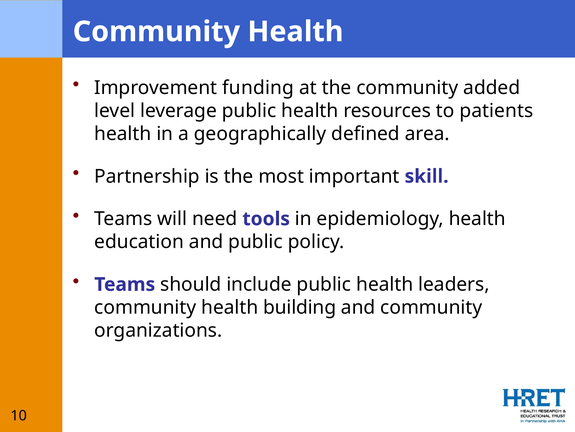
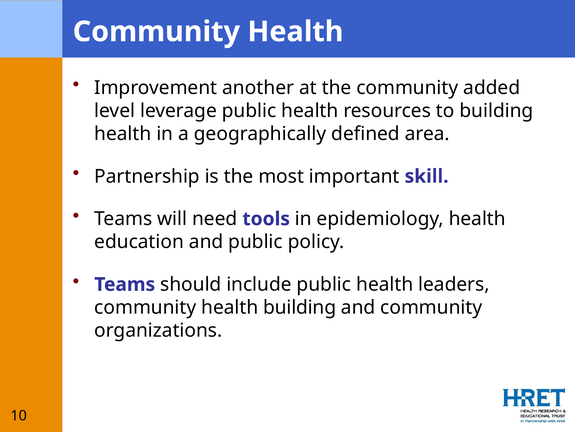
funding: funding -> another
to patients: patients -> building
